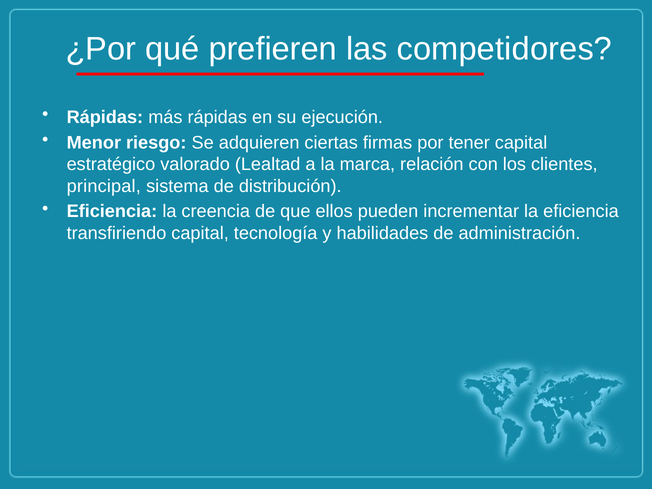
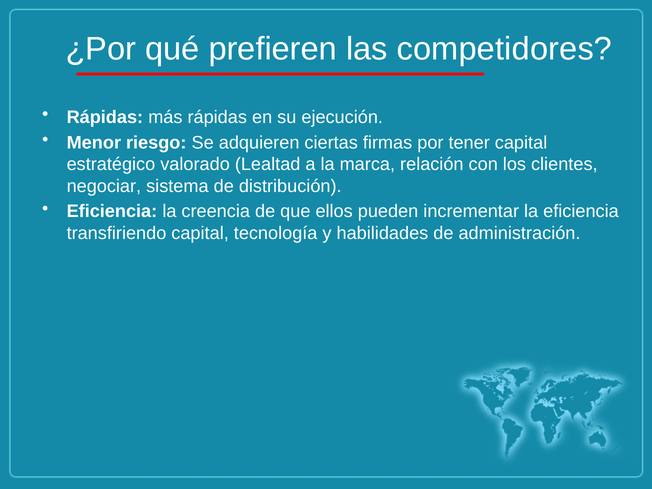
principal: principal -> negociar
